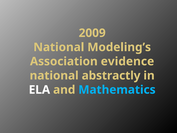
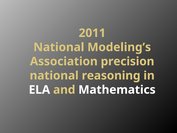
2009: 2009 -> 2011
evidence: evidence -> precision
abstractly: abstractly -> reasoning
Mathematics colour: light blue -> white
